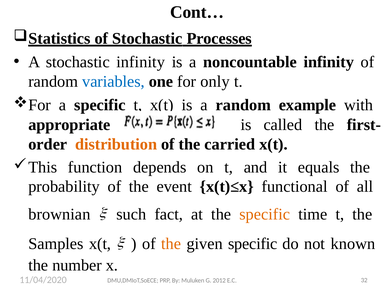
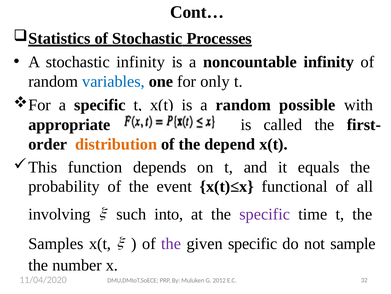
example: example -> possible
carried: carried -> depend
brownian: brownian -> involving
fact: fact -> into
specific at (265, 214) colour: orange -> purple
the at (171, 243) colour: orange -> purple
known: known -> sample
